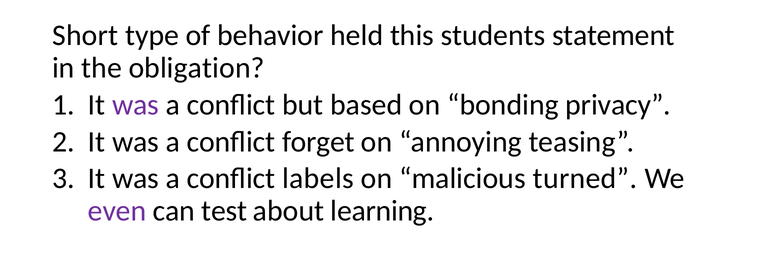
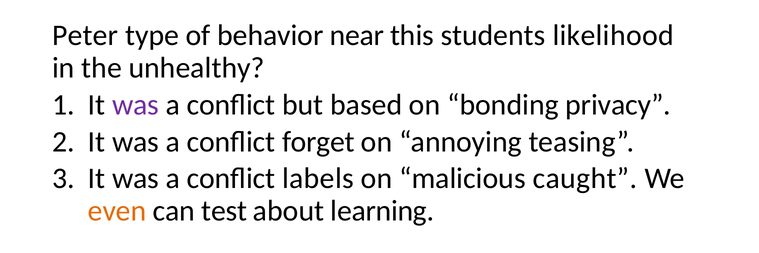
Short: Short -> Peter
held: held -> near
statement: statement -> likelihood
obligation: obligation -> unhealthy
turned: turned -> caught
even colour: purple -> orange
